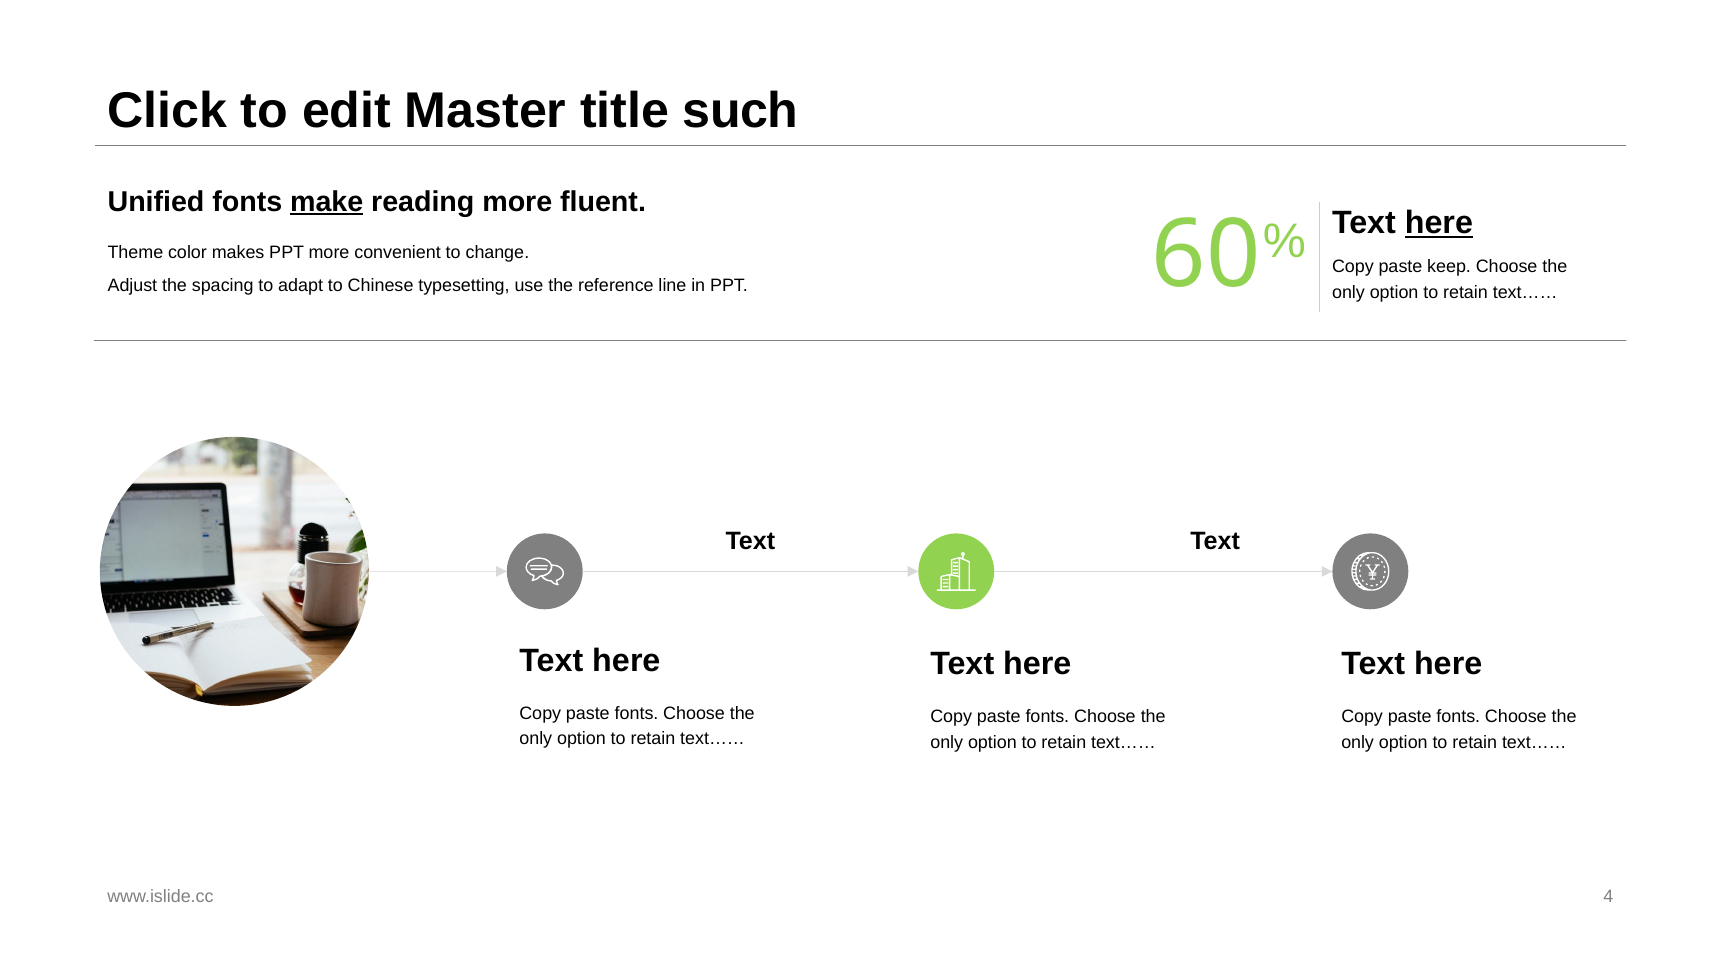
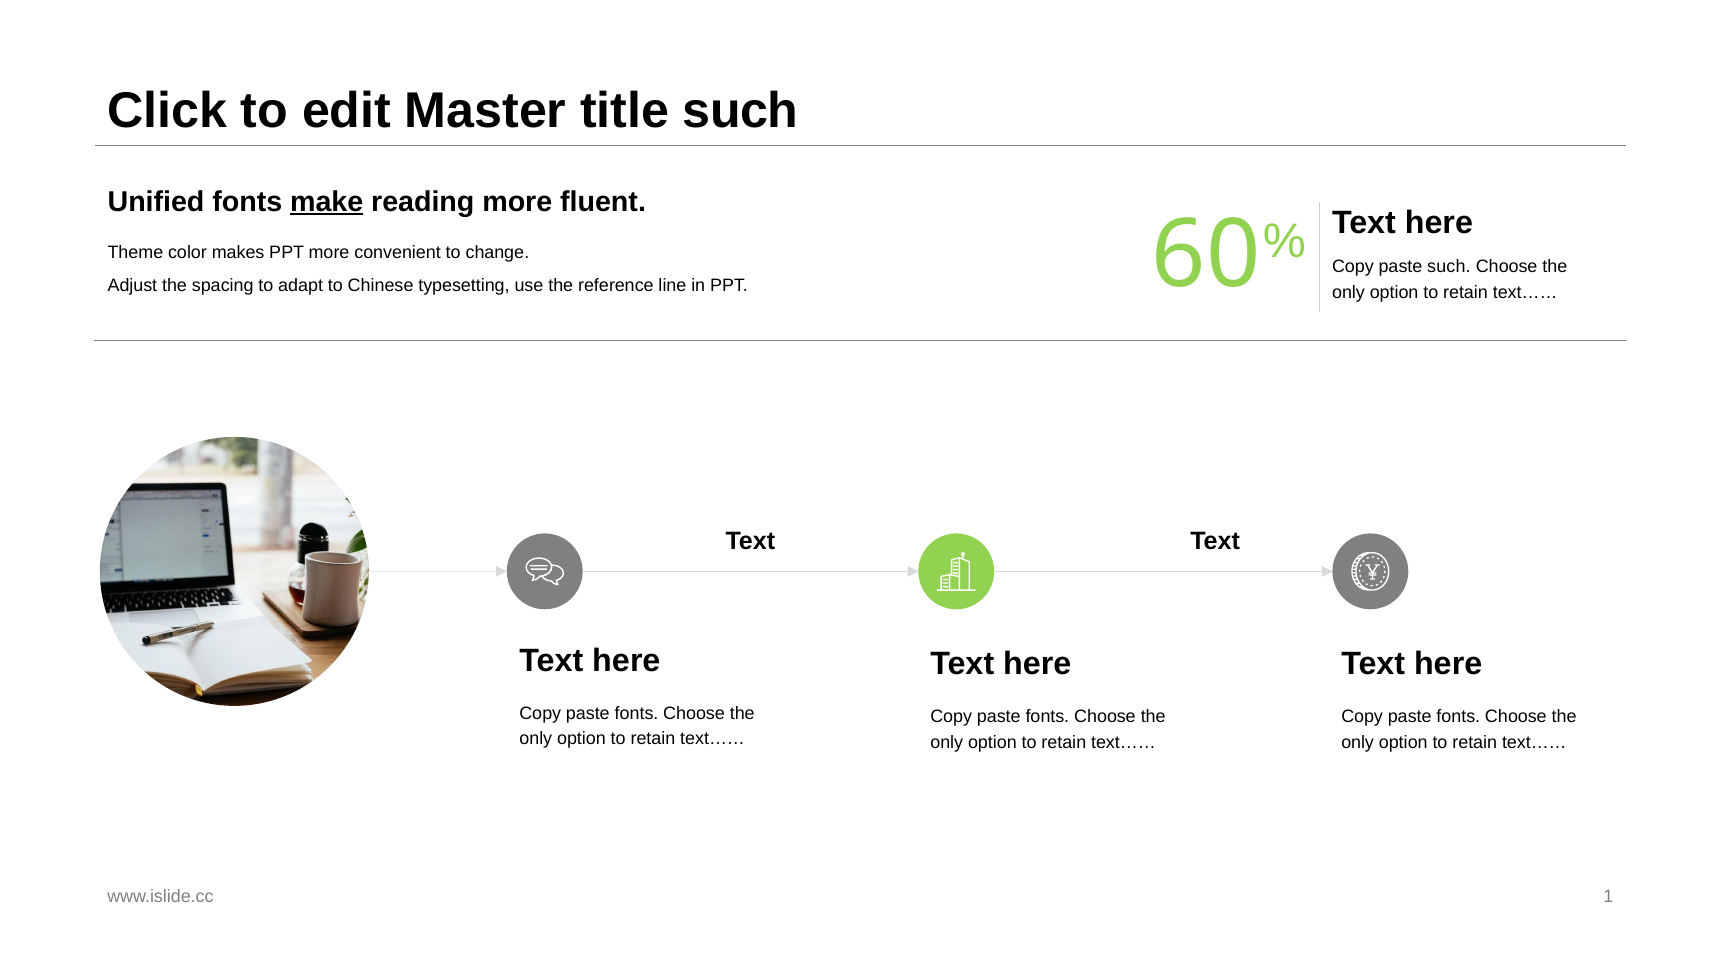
here at (1439, 223) underline: present -> none
paste keep: keep -> such
4: 4 -> 1
